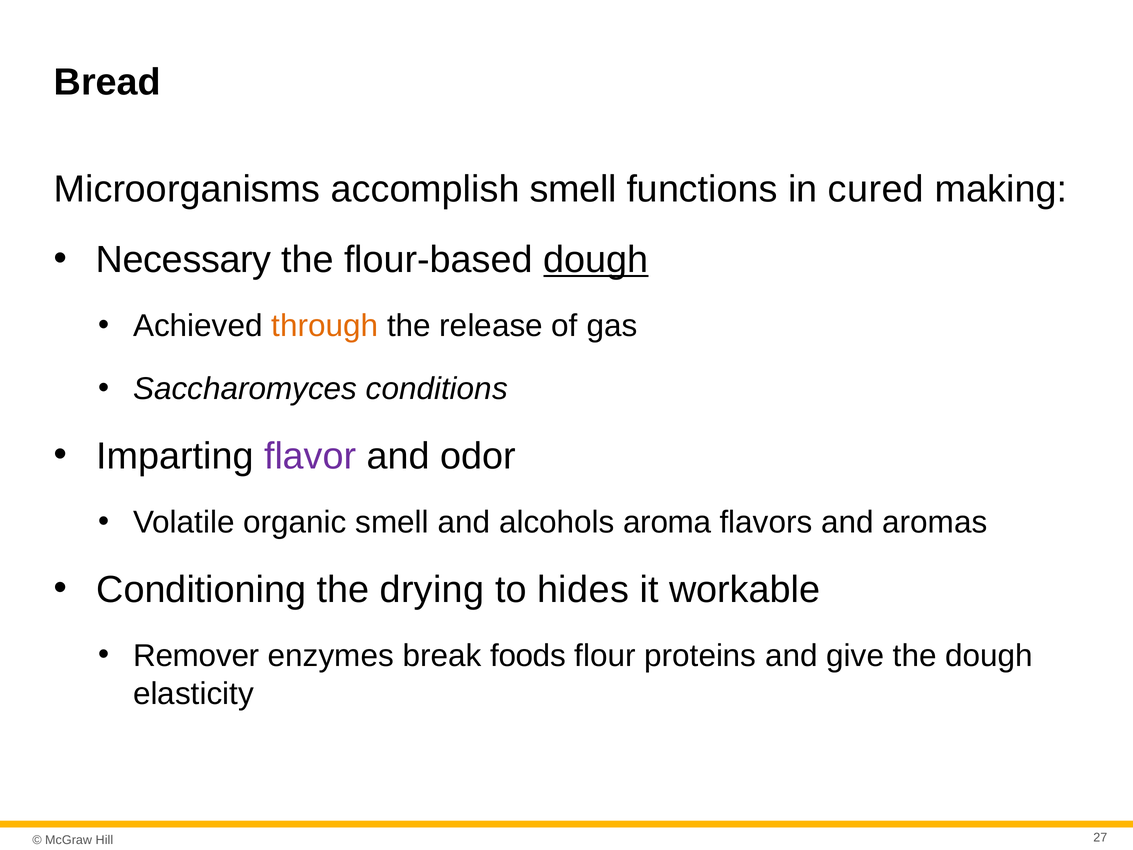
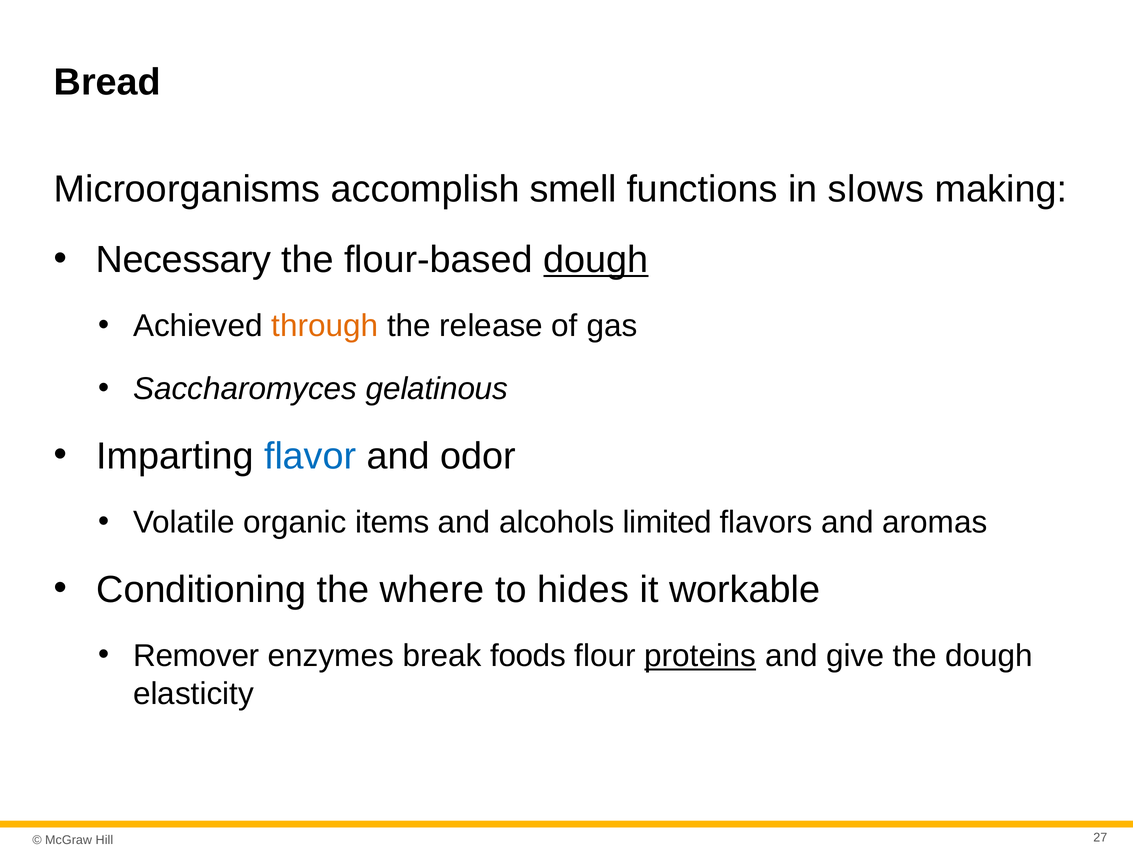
cured: cured -> slows
conditions: conditions -> gelatinous
flavor colour: purple -> blue
organic smell: smell -> items
aroma: aroma -> limited
drying: drying -> where
proteins underline: none -> present
